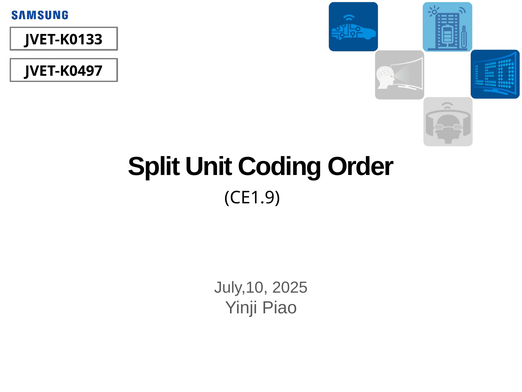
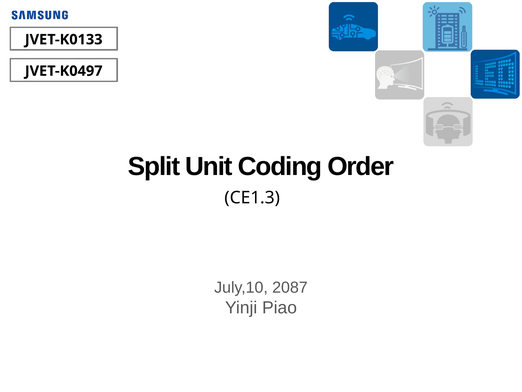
CE1.9: CE1.9 -> CE1.3
2025: 2025 -> 2087
